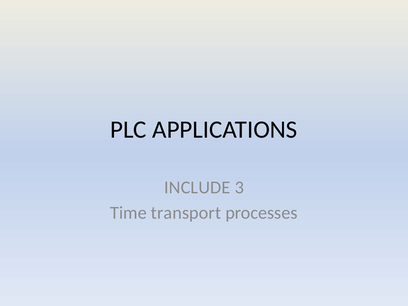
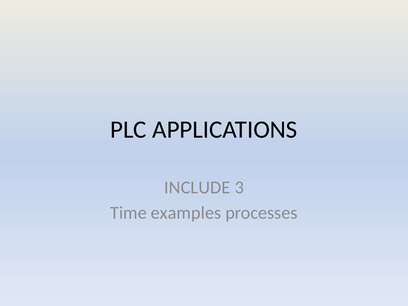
transport: transport -> examples
